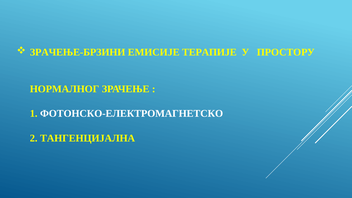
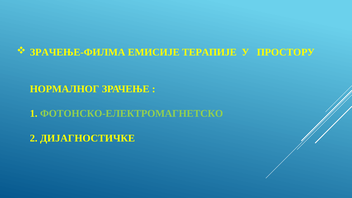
ЗРАЧЕЊЕ-БРЗИНИ: ЗРАЧЕЊЕ-БРЗИНИ -> ЗРАЧЕЊЕ-ФИЛМА
ФОТОНСКО-ЕЛЕКТРОМАГНЕТСКО colour: white -> light green
ТАНГЕНЦИЈАЛНА: ТАНГЕНЦИЈАЛНА -> ДИЈАГНОСТИЧКЕ
